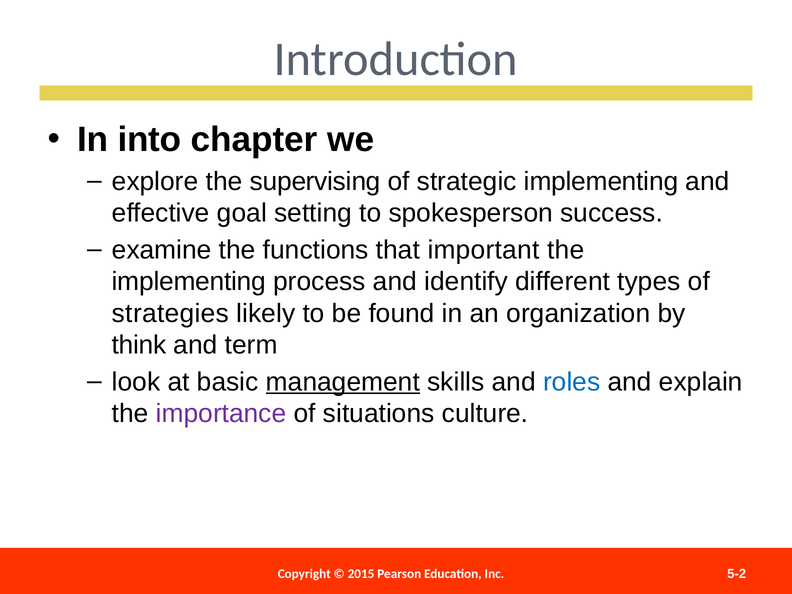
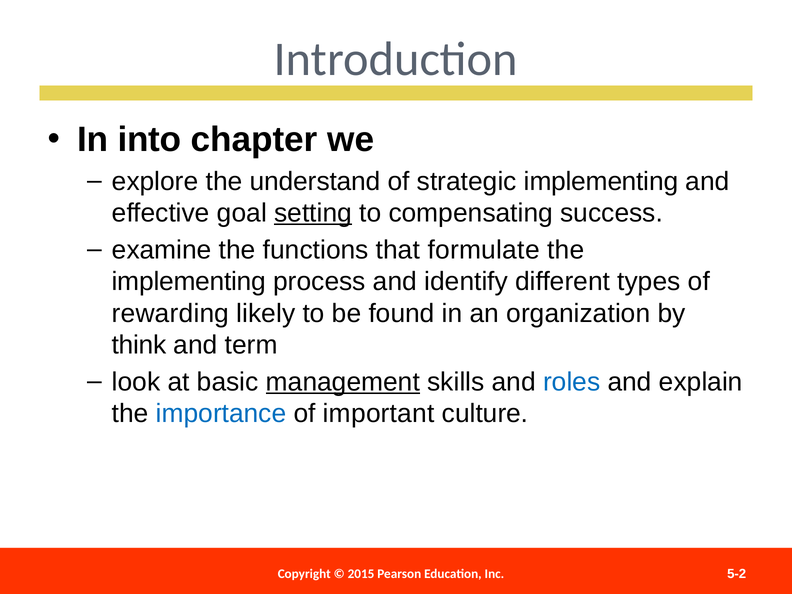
supervising: supervising -> understand
setting underline: none -> present
spokesperson: spokesperson -> compensating
important: important -> formulate
strategies: strategies -> rewarding
importance colour: purple -> blue
situations: situations -> important
